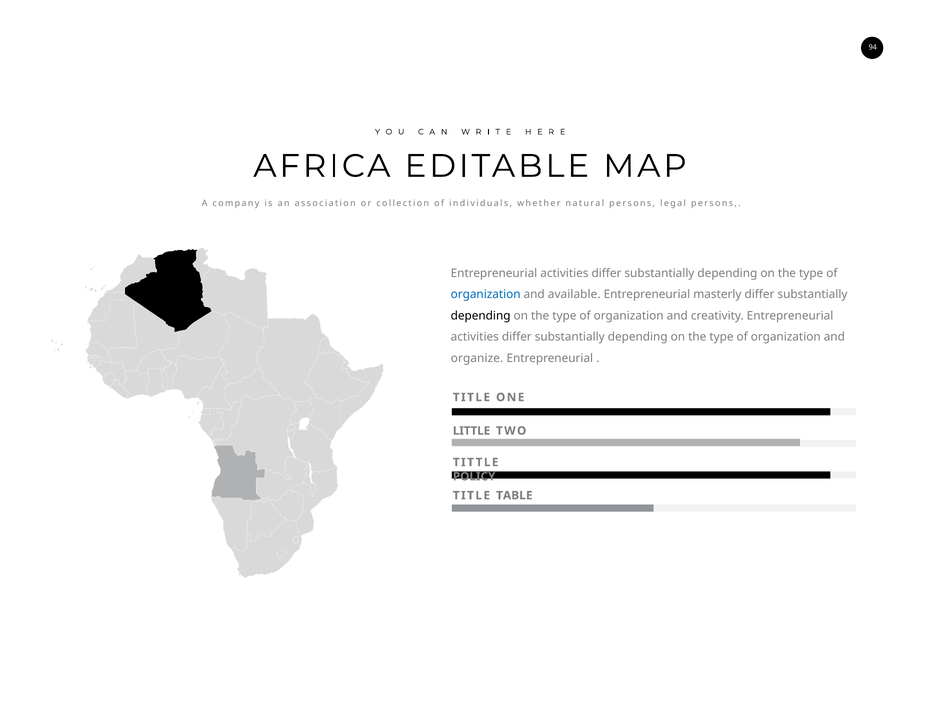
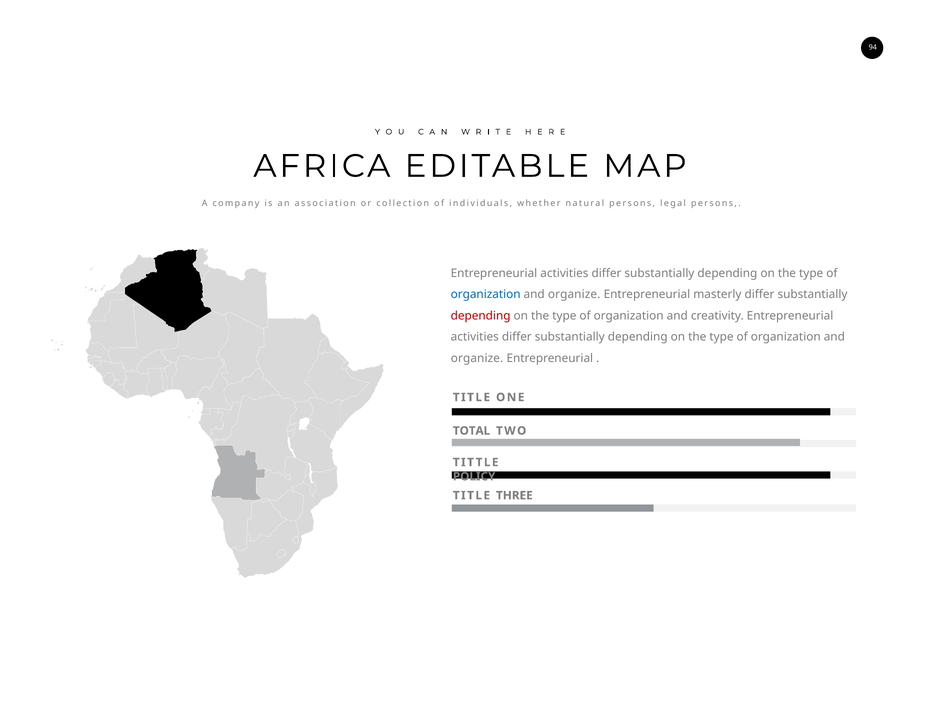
available at (574, 295): available -> organize
depending at (481, 316) colour: black -> red
LITTLE: LITTLE -> TOTAL
TABLE: TABLE -> THREE
